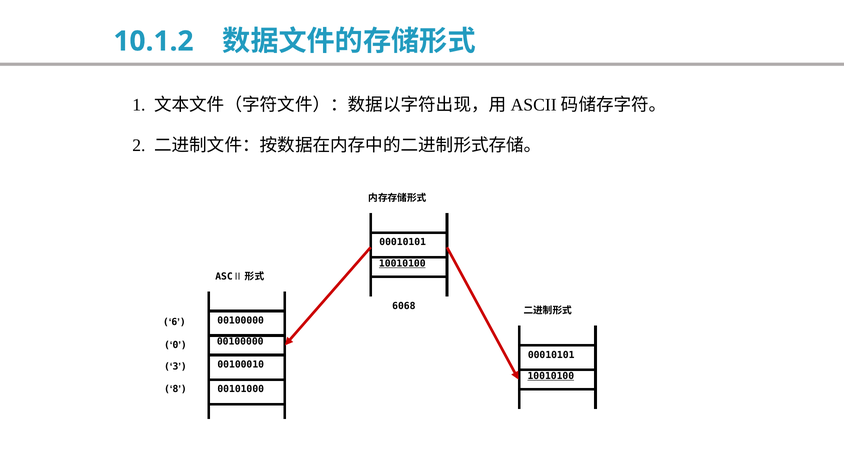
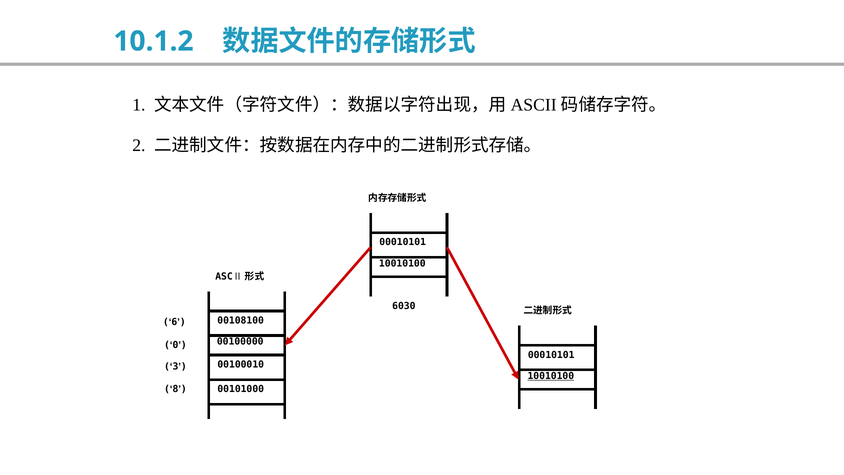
10010100 at (402, 263) underline: present -> none
6068: 6068 -> 6030
00100000 at (241, 320): 00100000 -> 00108100
